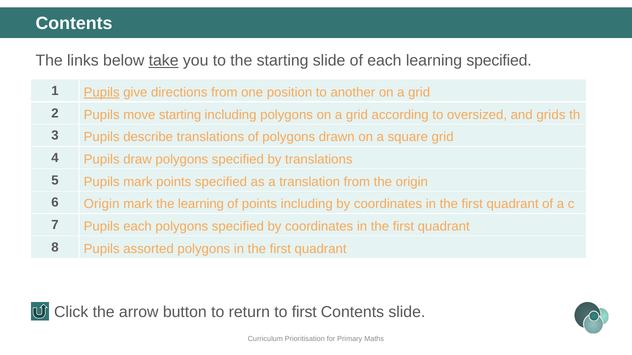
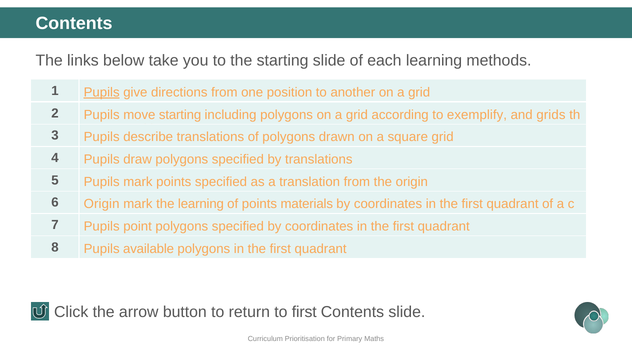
take underline: present -> none
learning specified: specified -> methods
oversized: oversized -> exemplify
points including: including -> materials
each at (138, 227): each -> point
assorted: assorted -> available
